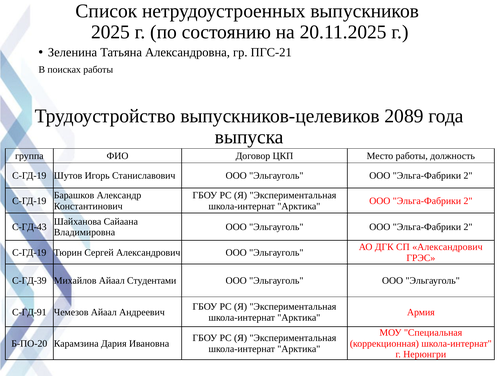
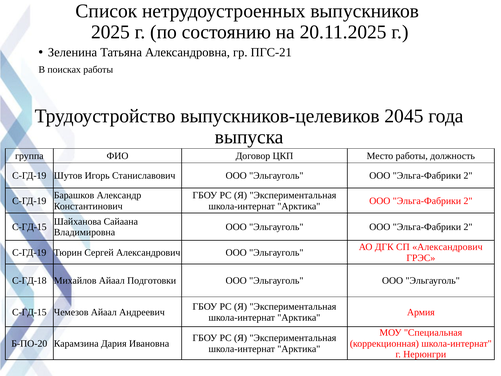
2089: 2089 -> 2045
С-ГД-43 at (29, 227): С-ГД-43 -> С-ГД-15
С-ГД-39: С-ГД-39 -> С-ГД-18
Студентами: Студентами -> Подготовки
С-ГД-91 at (29, 312): С-ГД-91 -> С-ГД-15
